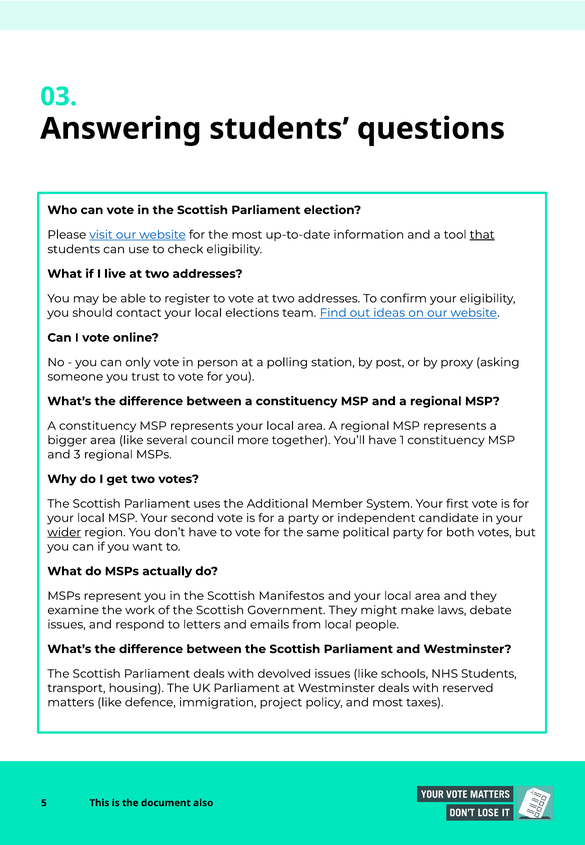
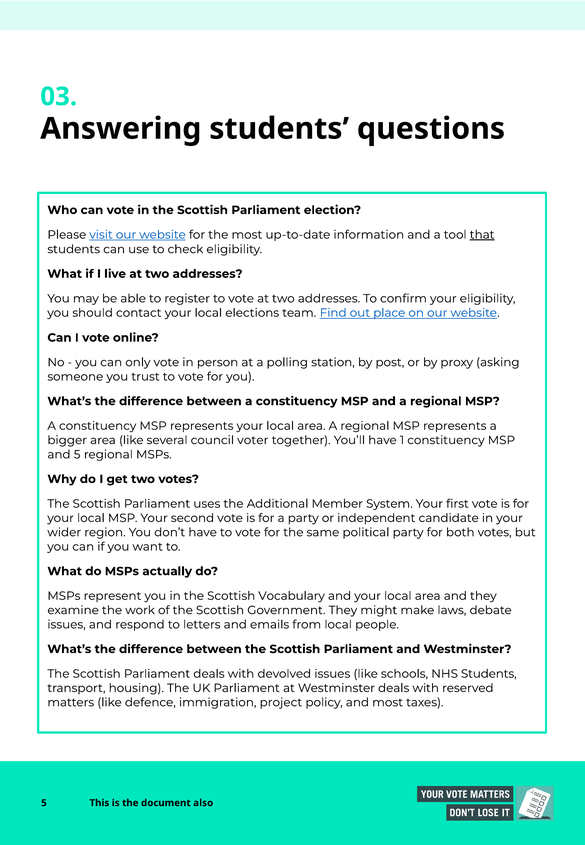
ideas: ideas -> place
more: more -> voter
and 3: 3 -> 5
wider underline: present -> none
Manifestos: Manifestos -> Vocabulary
